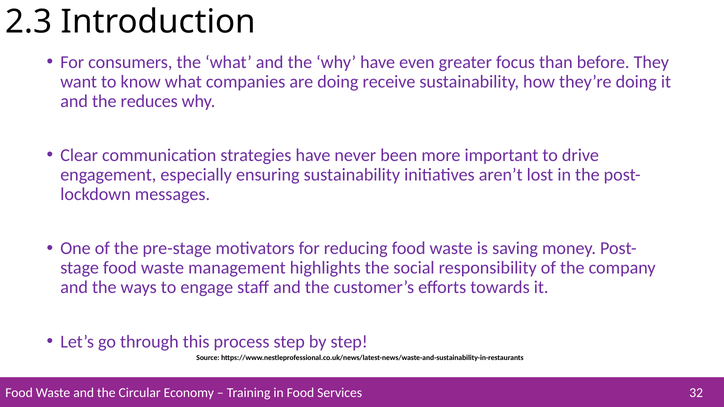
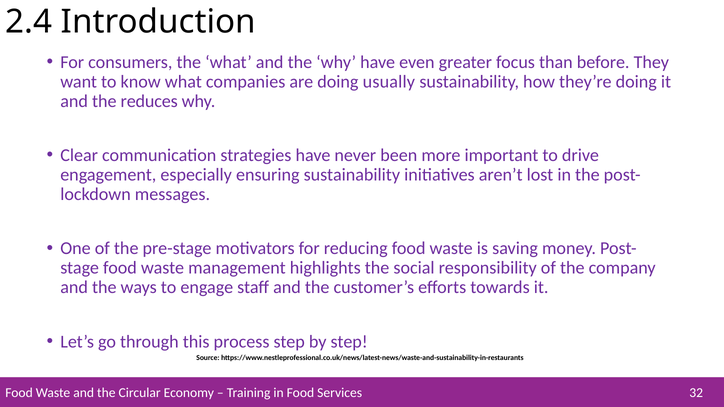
2.3: 2.3 -> 2.4
receive: receive -> usually
